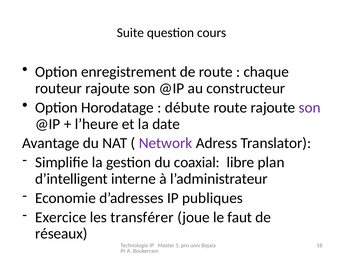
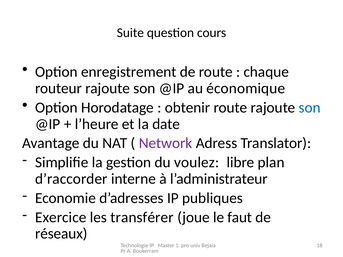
constructeur: constructeur -> économique
débute: débute -> obtenir
son at (310, 108) colour: purple -> blue
coaxial: coaxial -> voulez
d’intelligent: d’intelligent -> d’raccorder
